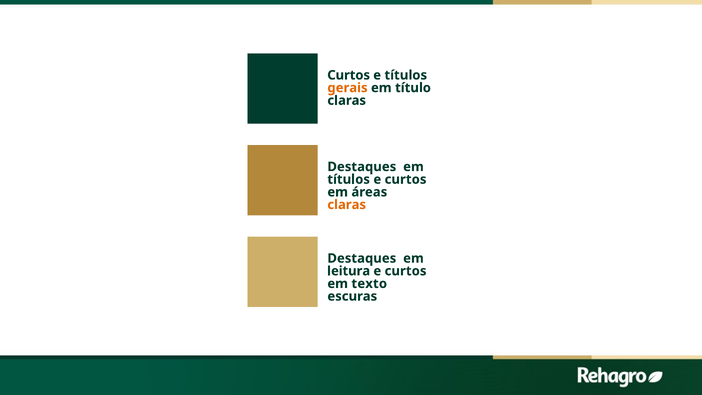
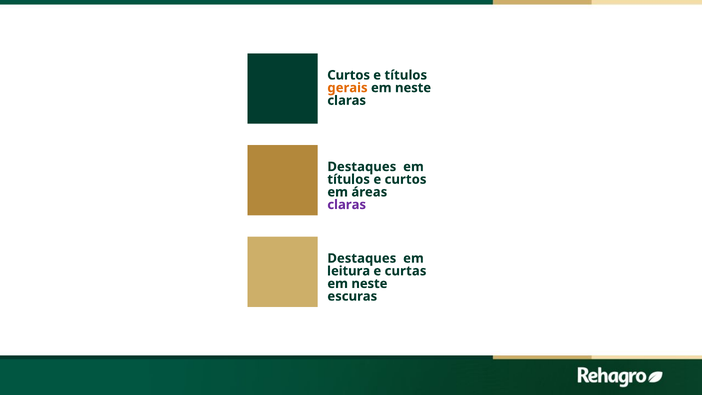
título at (413, 88): título -> neste
claras at (347, 205) colour: orange -> purple
curtos at (406, 271): curtos -> curtas
texto at (369, 284): texto -> neste
